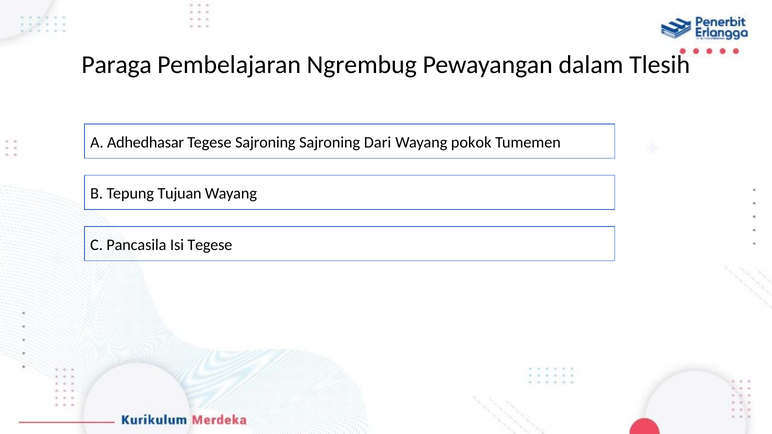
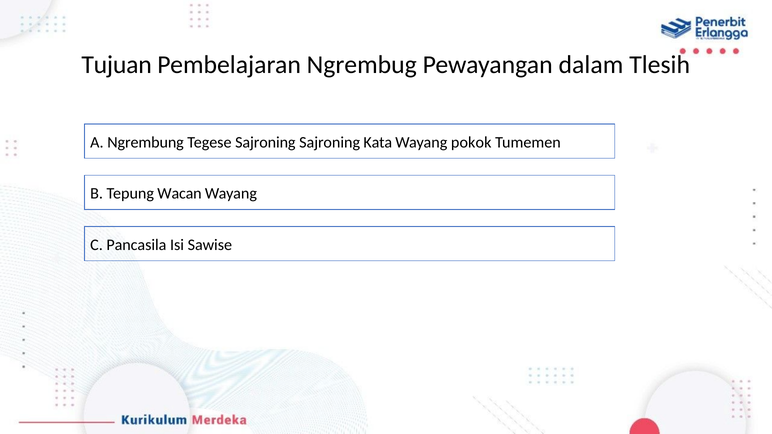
Paraga: Paraga -> Tujuan
Adhedhasar: Adhedhasar -> Ngrembung
Dari: Dari -> Kata
Tujuan: Tujuan -> Wacan
Isi Tegese: Tegese -> Sawise
